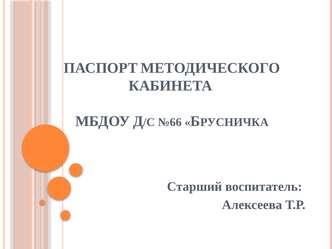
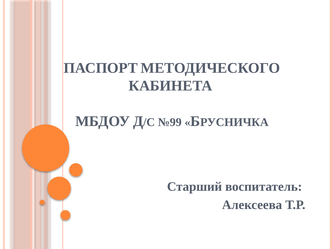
№66: №66 -> №99
